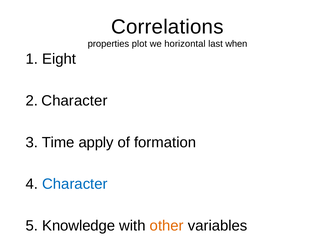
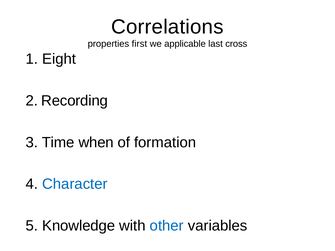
plot: plot -> first
horizontal: horizontal -> applicable
when: when -> cross
2 Character: Character -> Recording
apply: apply -> when
other colour: orange -> blue
